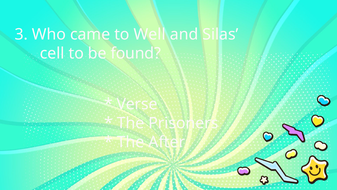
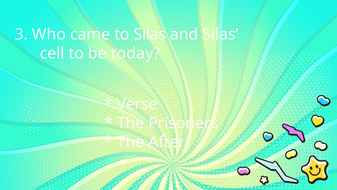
to Well: Well -> Silas
found: found -> today
